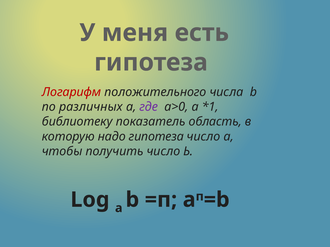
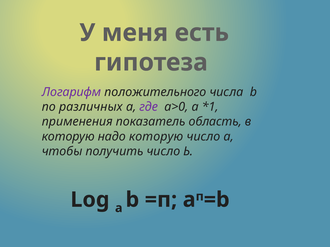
Логарифм colour: red -> purple
библиотеку: библиотеку -> применения
надо гипотеза: гипотеза -> которую
